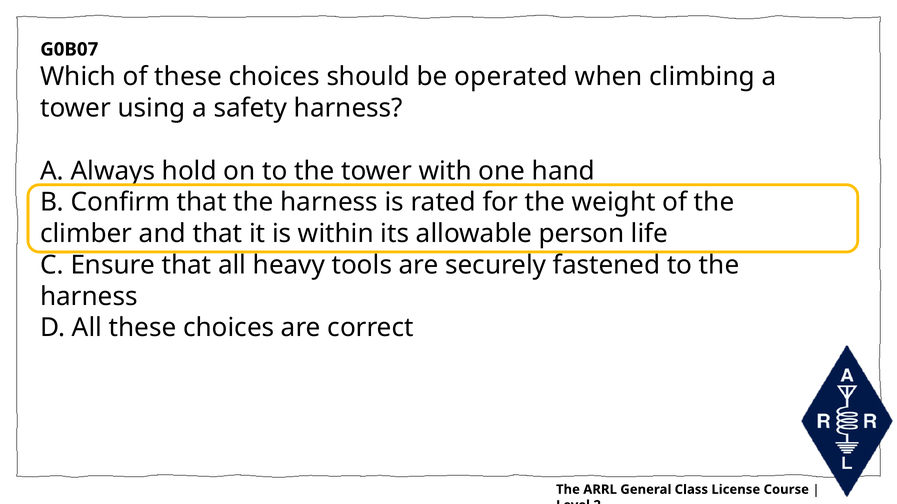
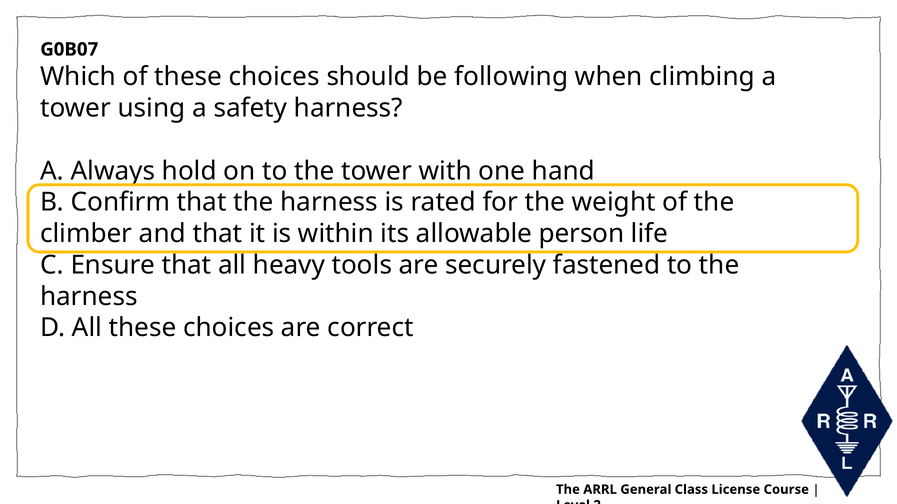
operated: operated -> following
